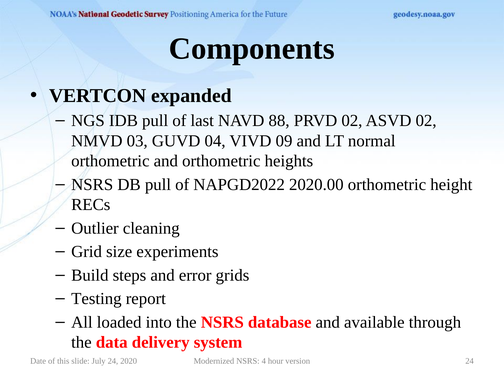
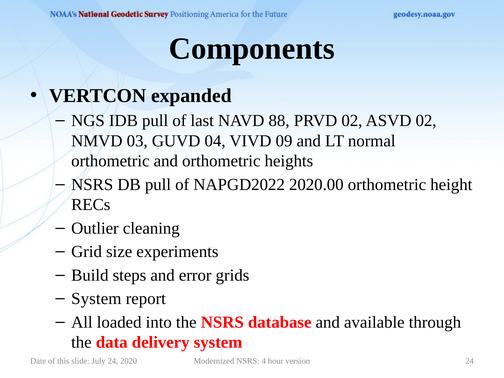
Testing at (96, 299): Testing -> System
